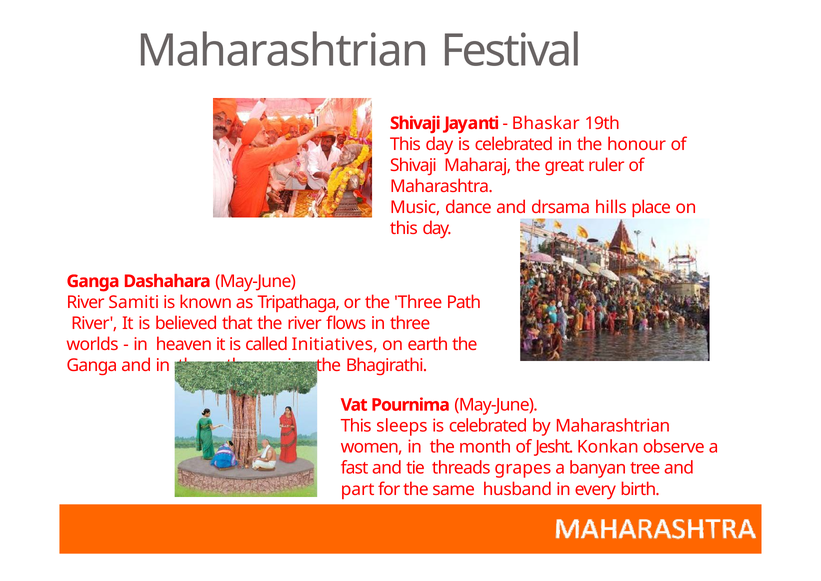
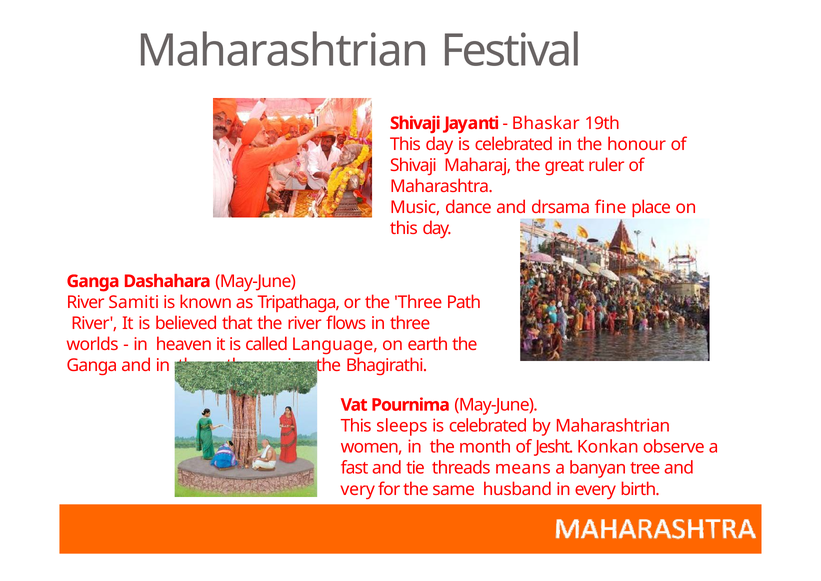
hills: hills -> fine
Initiatives: Initiatives -> Language
grapes: grapes -> means
part: part -> very
